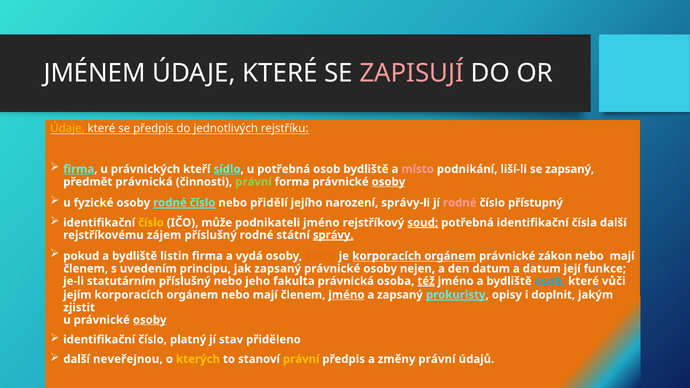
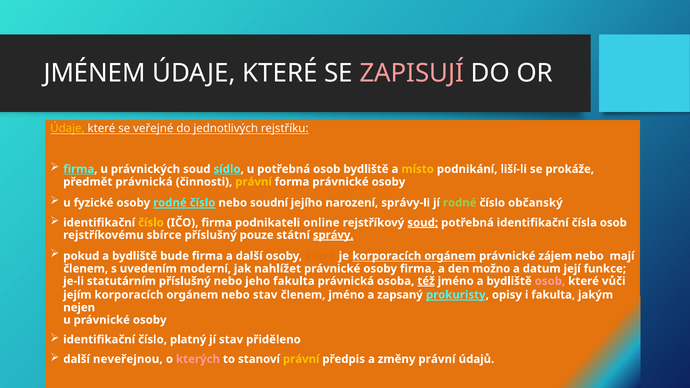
se předpis: předpis -> veřejné
právnických kteří: kteří -> soud
místo colour: pink -> yellow
se zapsaný: zapsaný -> prokáže
právní at (253, 182) colour: light green -> yellow
osoby at (388, 182) underline: present -> none
přidělí: přidělí -> soudní
rodné at (460, 203) colour: pink -> light green
přístupný: přístupný -> občanský
IČO může: může -> firma
podnikateli jméno: jméno -> online
čísla další: další -> osob
zájem: zájem -> sbírce
příslušný rodné: rodné -> pouze
listin: listin -> bude
a vydá: vydá -> další
zákon: zákon -> zájem
principu: principu -> moderní
jak zapsaný: zapsaný -> nahlížet
osoby nejen: nejen -> firma
den datum: datum -> možno
osob at (550, 281) colour: light blue -> pink
orgánem nebo mají: mají -> stav
jméno at (346, 295) underline: present -> none
i doplnit: doplnit -> fakulta
zjistit: zjistit -> nejen
osoby at (150, 320) underline: present -> none
kterých colour: yellow -> pink
